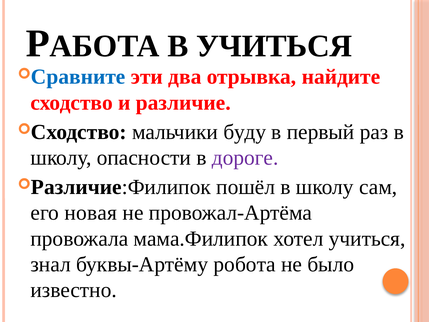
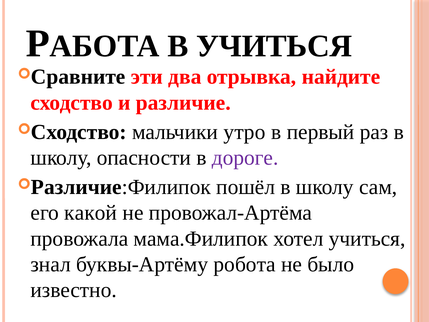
Сравните colour: blue -> black
буду: буду -> утро
новая: новая -> какой
